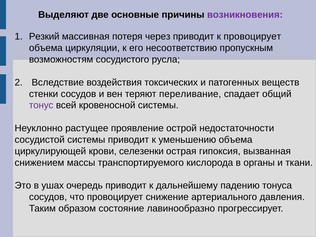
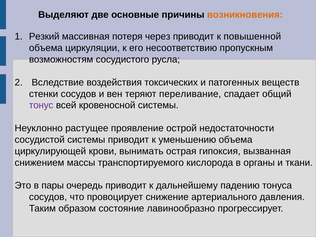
возникновения colour: purple -> orange
к провоцирует: провоцирует -> повышенной
селезенки: селезенки -> вынимать
ушах: ушах -> пары
